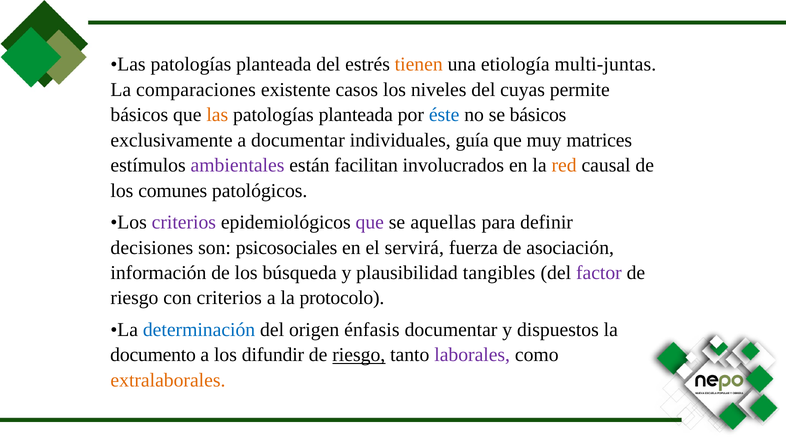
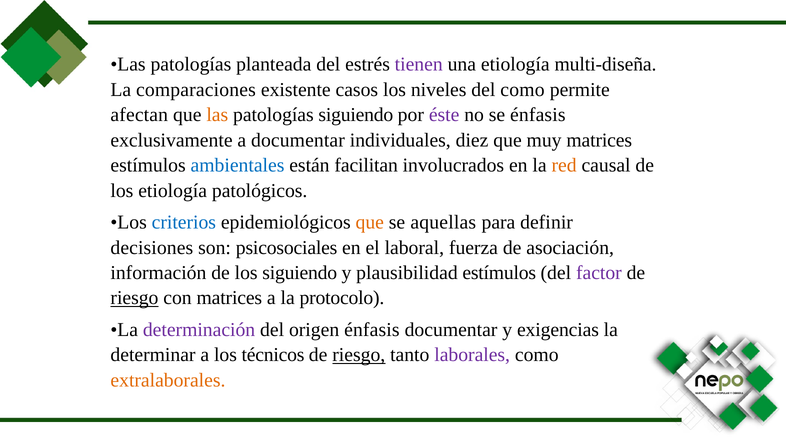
tienen colour: orange -> purple
multi-juntas: multi-juntas -> multi-diseña
del cuyas: cuyas -> como
básicos at (139, 115): básicos -> afectan
planteada at (356, 115): planteada -> siguiendo
éste colour: blue -> purple
se básicos: básicos -> énfasis
guía: guía -> diez
ambientales colour: purple -> blue
los comunes: comunes -> etiología
criterios at (184, 222) colour: purple -> blue
que at (370, 222) colour: purple -> orange
servirá: servirá -> laboral
los búsqueda: búsqueda -> siguiendo
plausibilidad tangibles: tangibles -> estímulos
riesgo at (134, 298) underline: none -> present
con criterios: criterios -> matrices
determinación colour: blue -> purple
dispuestos: dispuestos -> exigencias
documento: documento -> determinar
difundir: difundir -> técnicos
